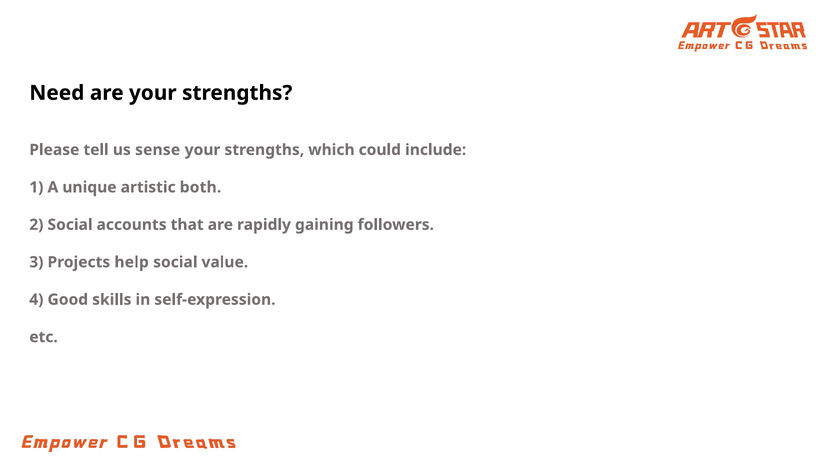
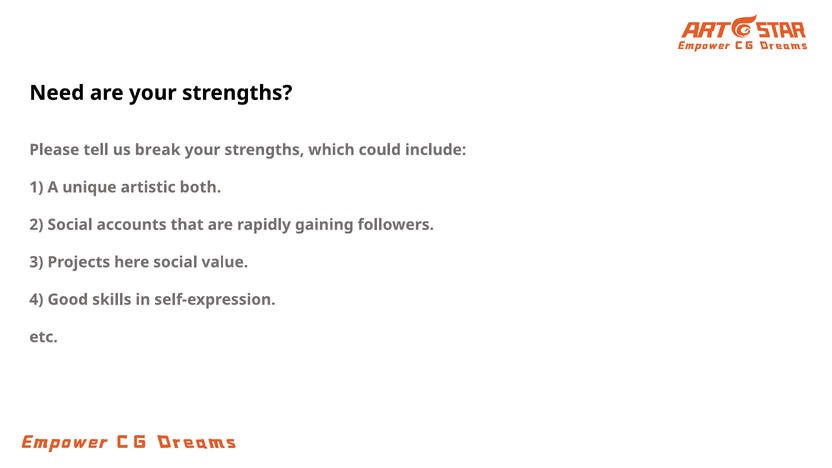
sense: sense -> break
help: help -> here
